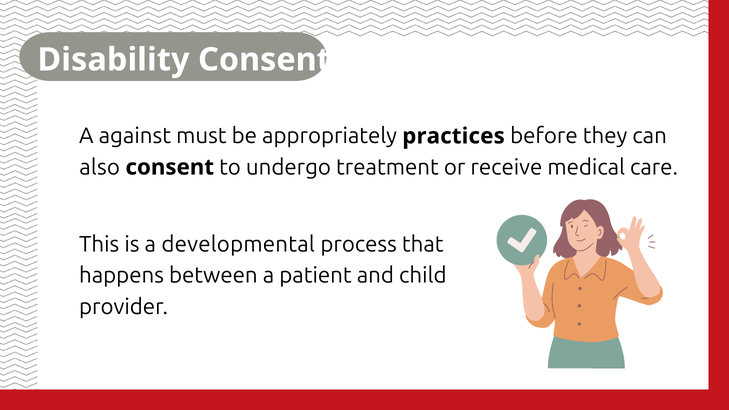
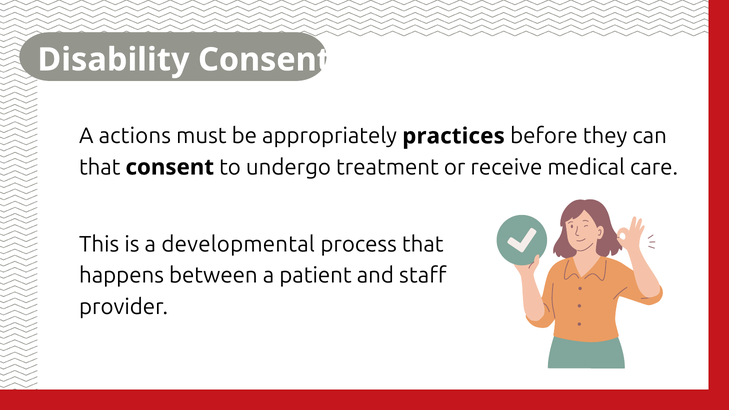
against: against -> actions
also at (100, 167): also -> that
child: child -> staff
